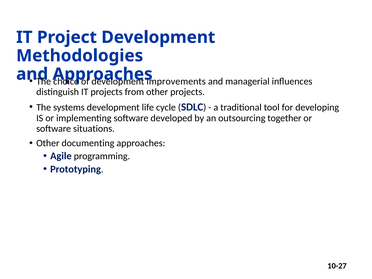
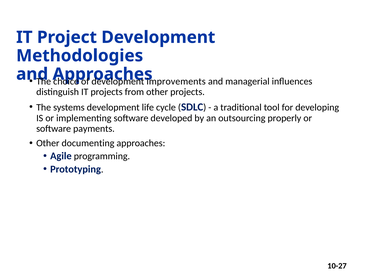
together: together -> properly
situations: situations -> payments
